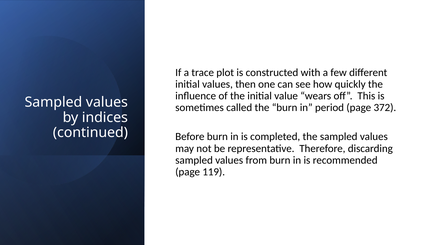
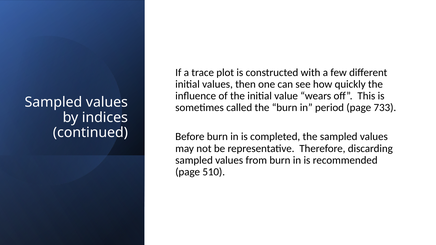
372: 372 -> 733
119: 119 -> 510
